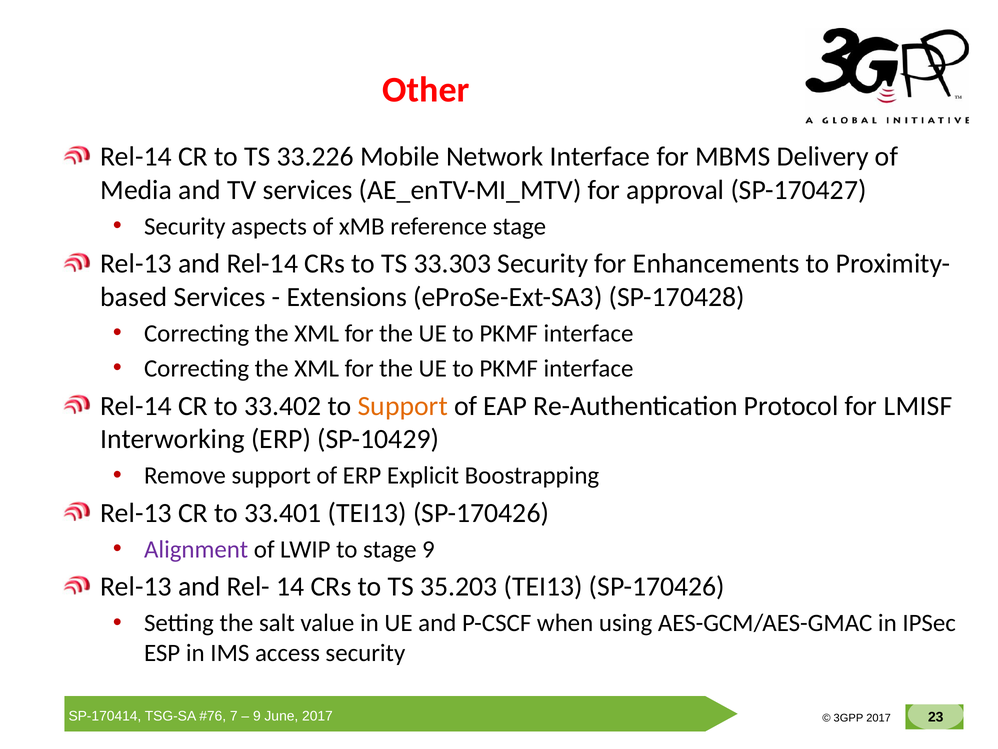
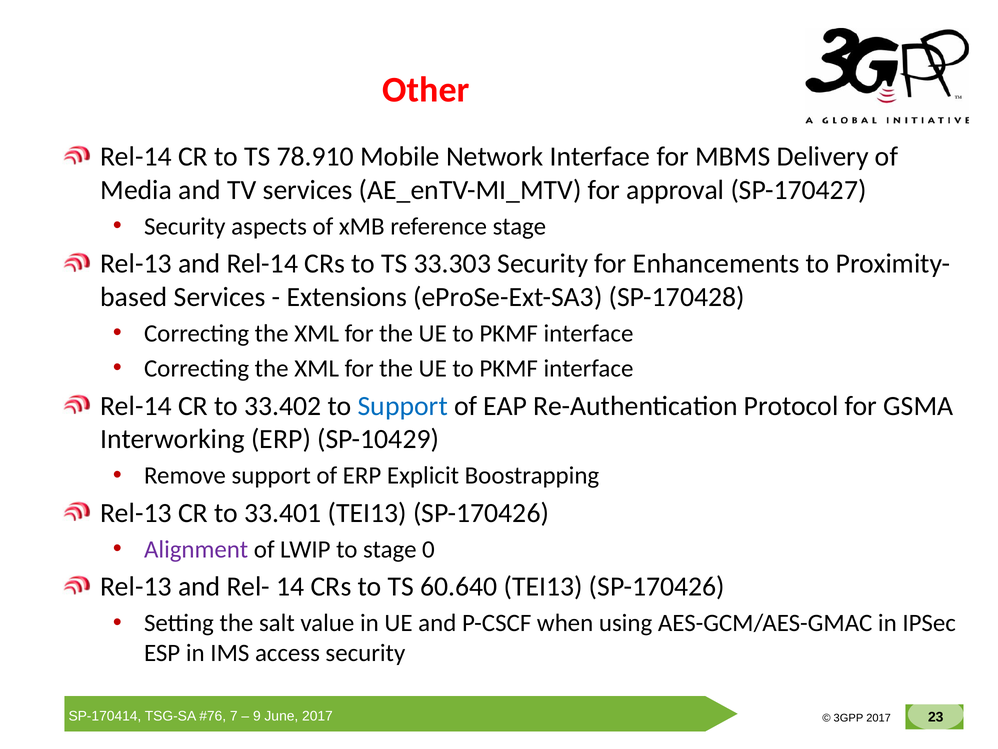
33.226: 33.226 -> 78.910
Support at (403, 406) colour: orange -> blue
LMISF: LMISF -> GSMA
stage 9: 9 -> 0
35.203: 35.203 -> 60.640
